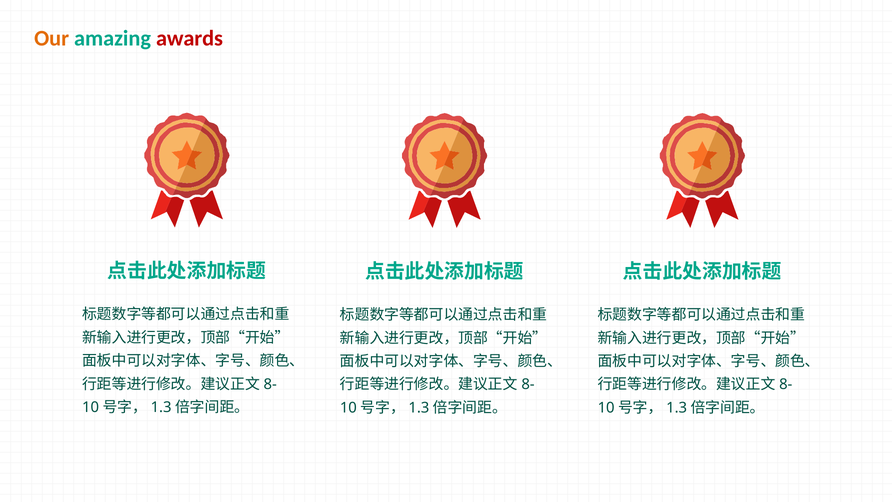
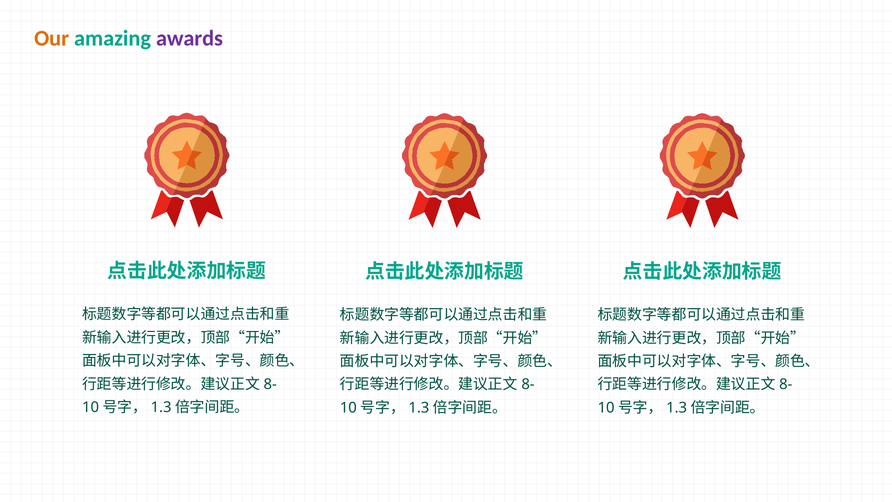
awards colour: red -> purple
